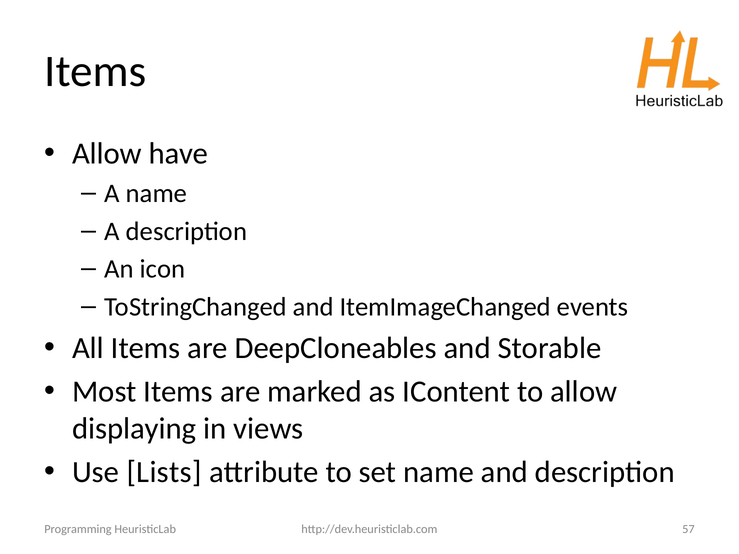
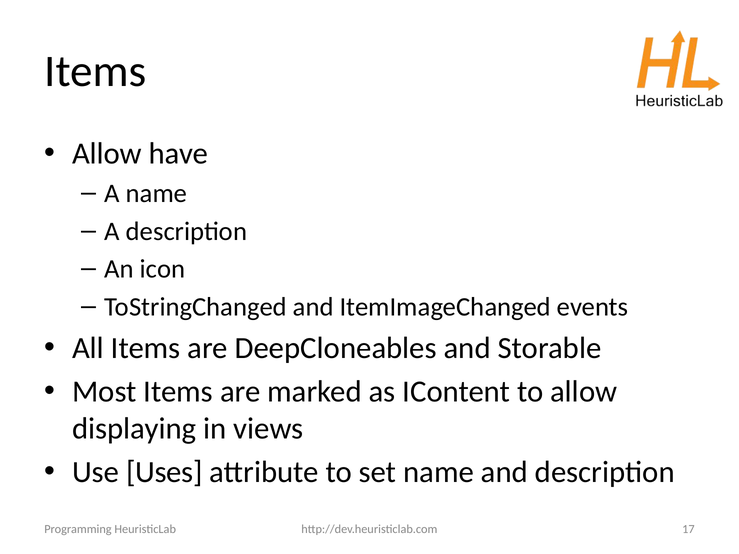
Lists: Lists -> Uses
57: 57 -> 17
